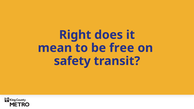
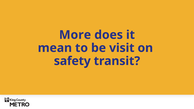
Right: Right -> More
free: free -> visit
